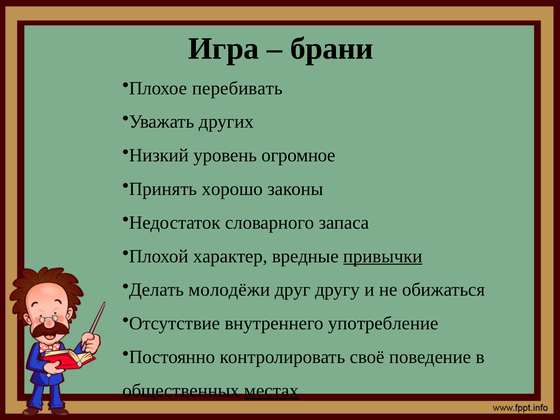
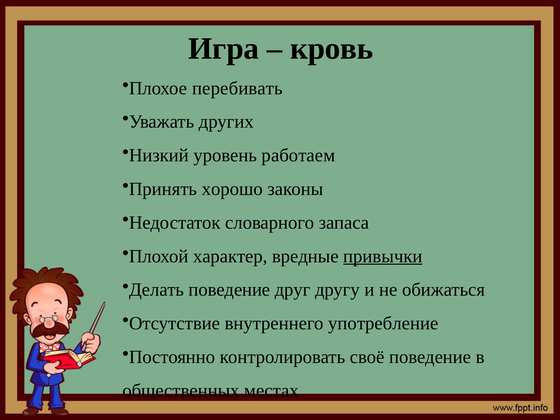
брани: брани -> кровь
огромное: огромное -> работаем
Делать молодёжи: молодёжи -> поведение
местах underline: present -> none
